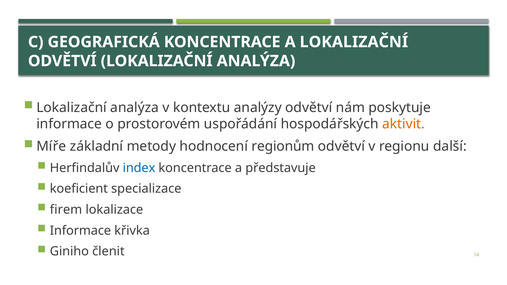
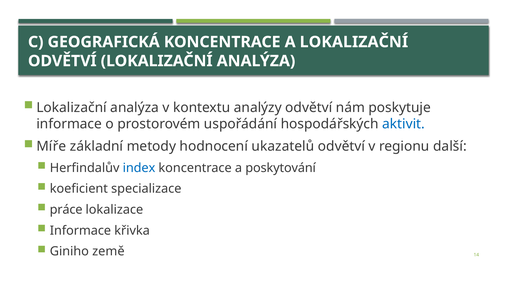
aktivit colour: orange -> blue
regionům: regionům -> ukazatelů
představuje: představuje -> poskytování
firem: firem -> práce
členit: členit -> země
